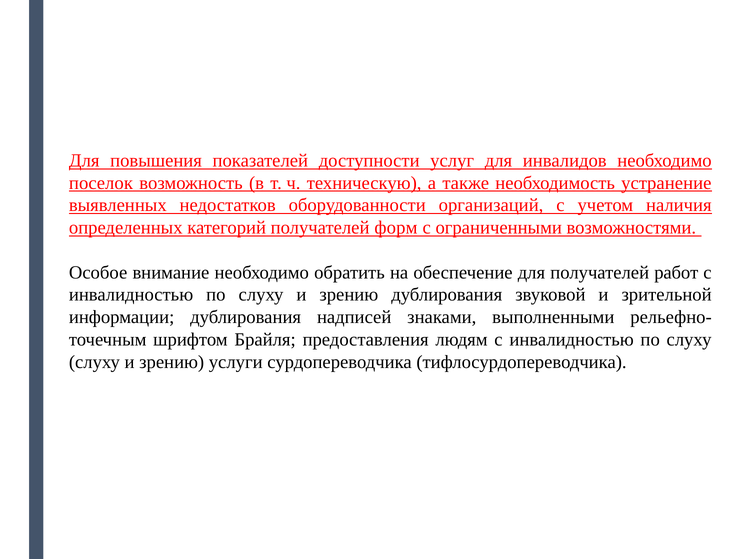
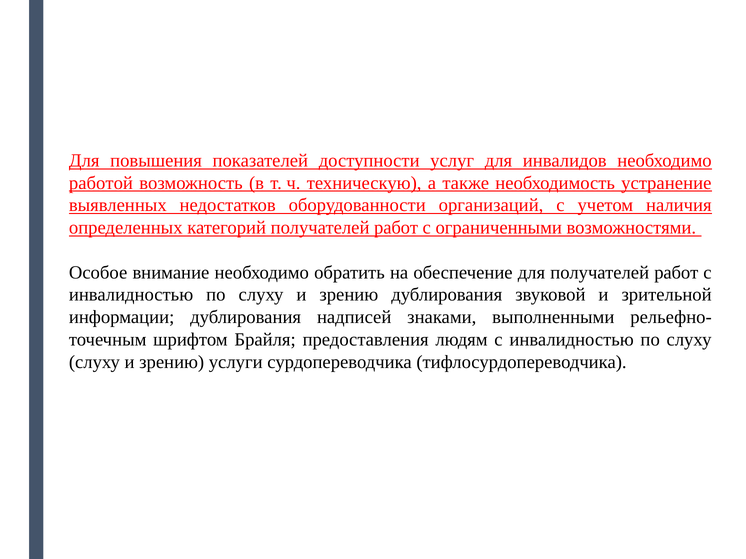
поселок: поселок -> работой
категорий получателей форм: форм -> работ
